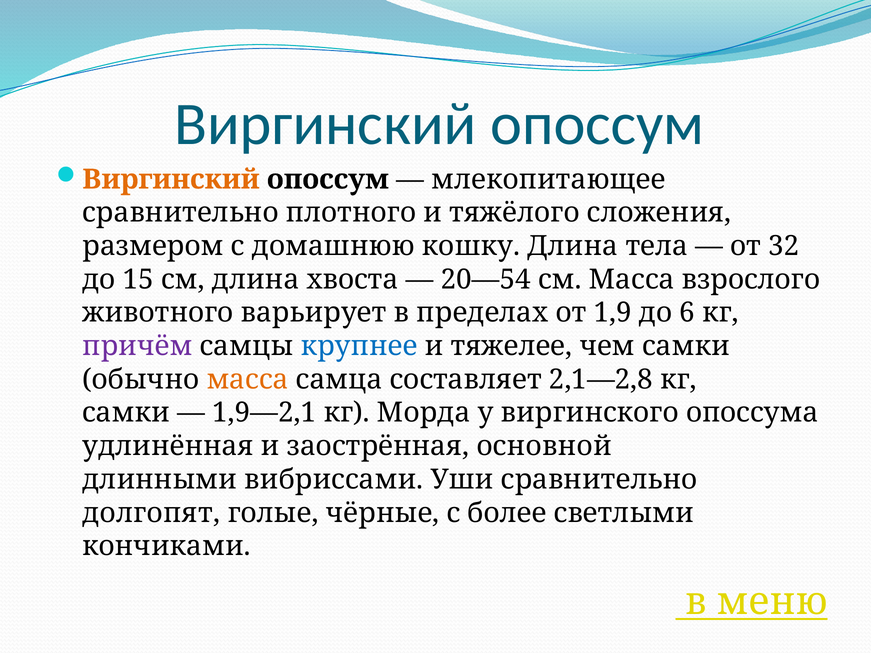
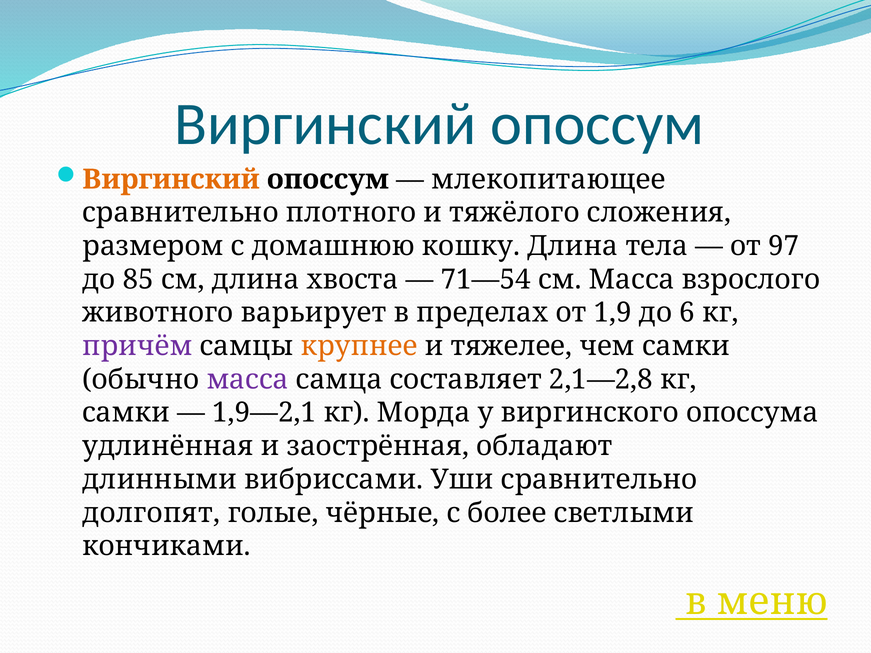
32: 32 -> 97
15: 15 -> 85
20—54: 20—54 -> 71—54
крупнее colour: blue -> orange
масса at (248, 380) colour: orange -> purple
основной: основной -> обладают
